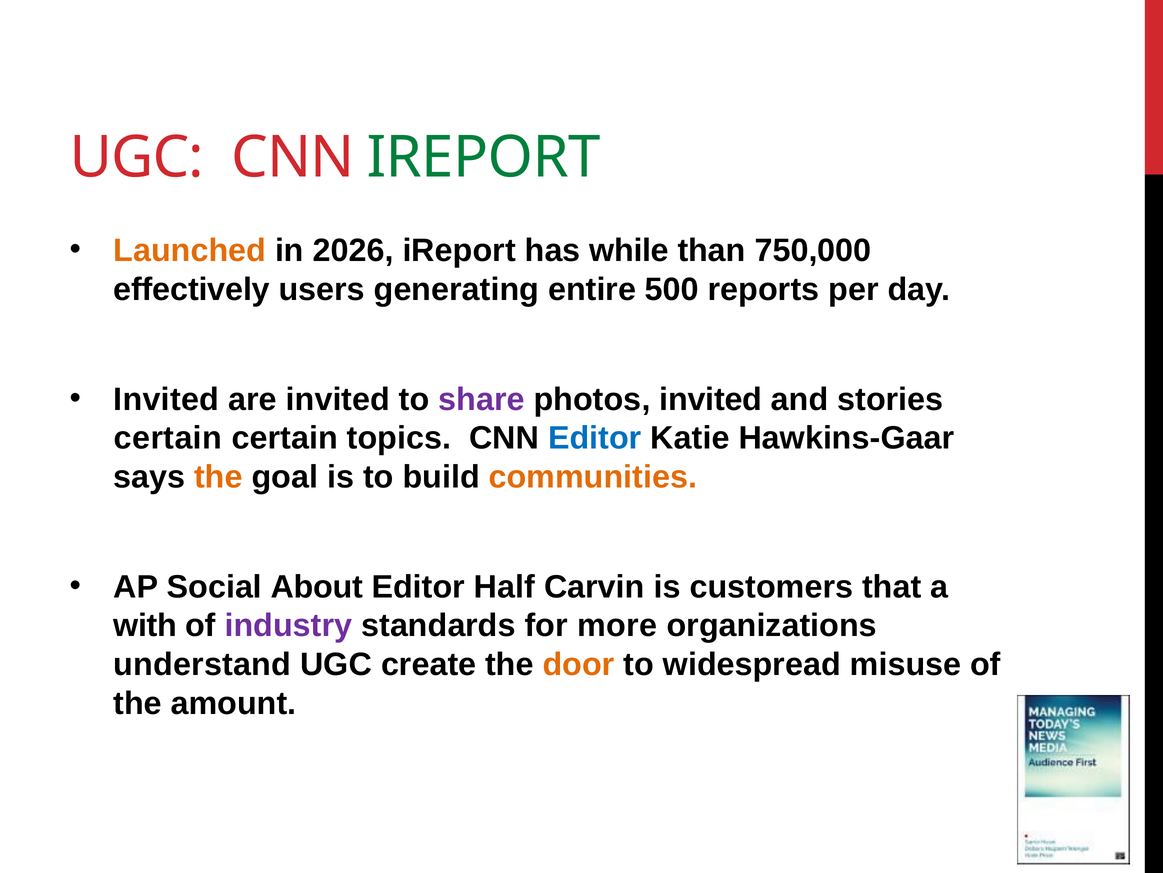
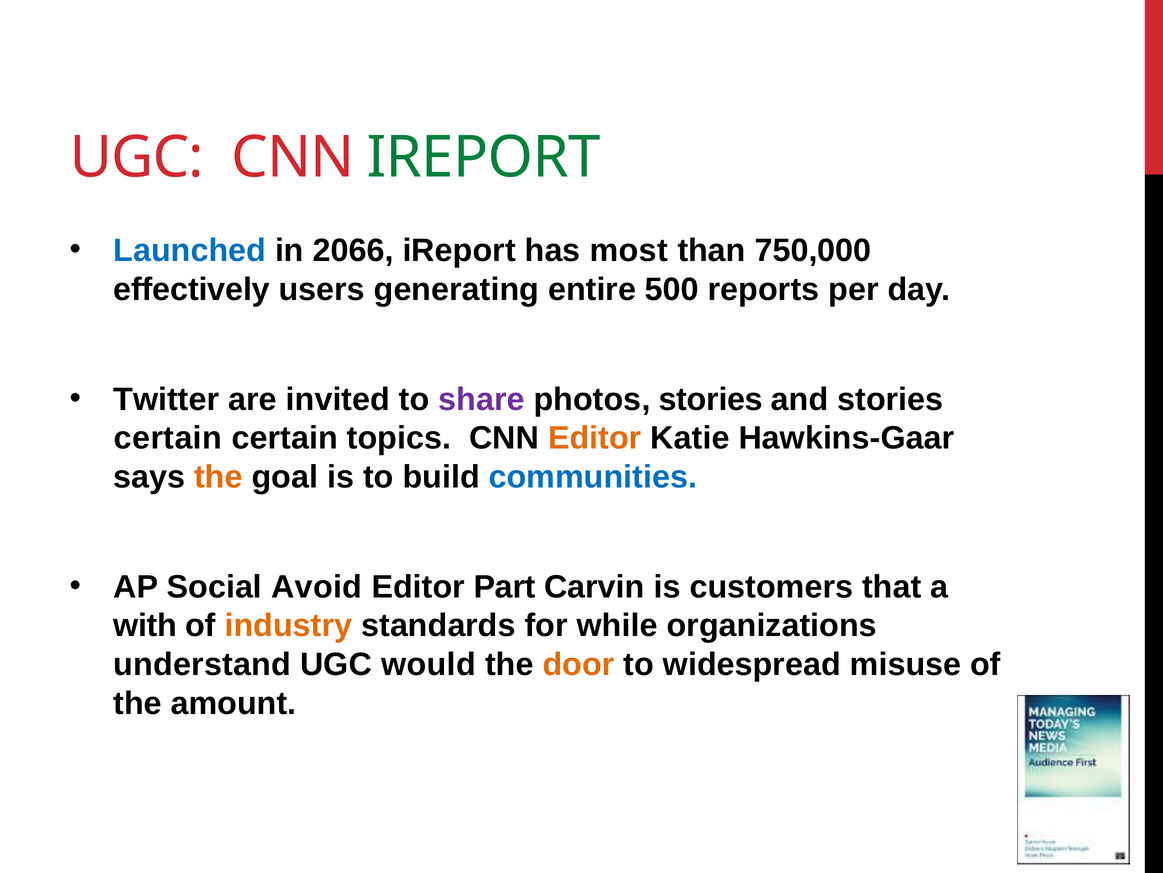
Launched colour: orange -> blue
2026: 2026 -> 2066
while: while -> most
Invited at (166, 399): Invited -> Twitter
photos invited: invited -> stories
Editor at (595, 438) colour: blue -> orange
communities colour: orange -> blue
About: About -> Avoid
Half: Half -> Part
industry colour: purple -> orange
more: more -> while
create: create -> would
